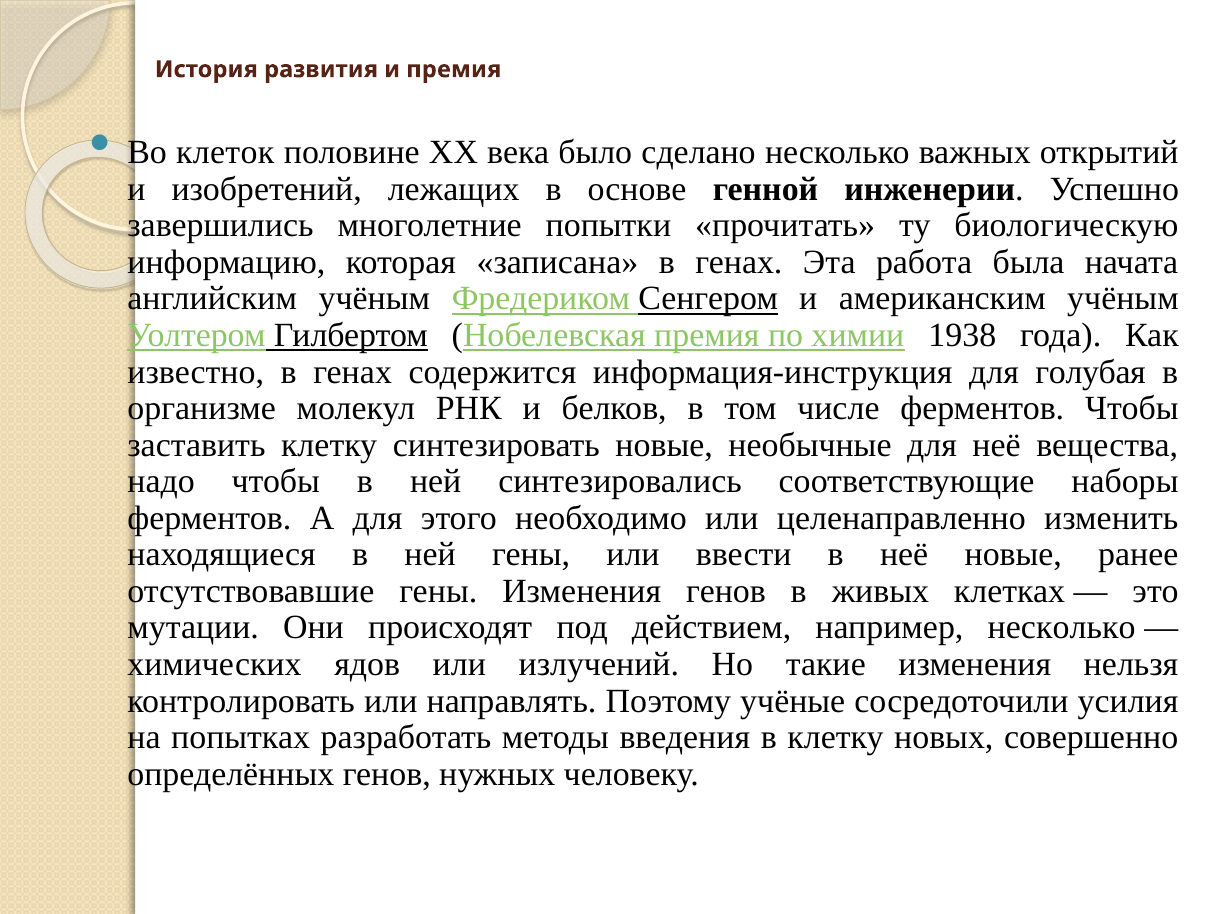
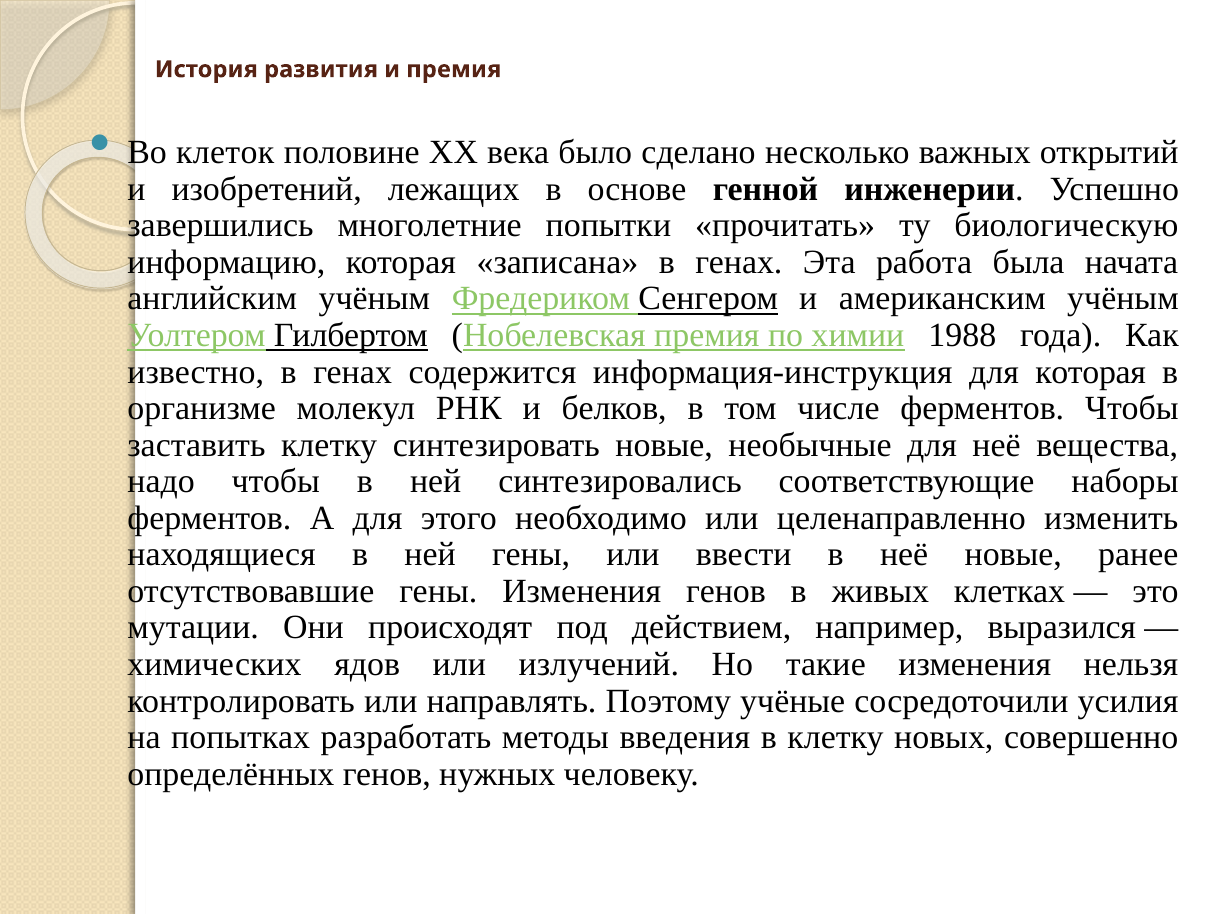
1938: 1938 -> 1988
для голубая: голубая -> которая
например несколько: несколько -> выразился
